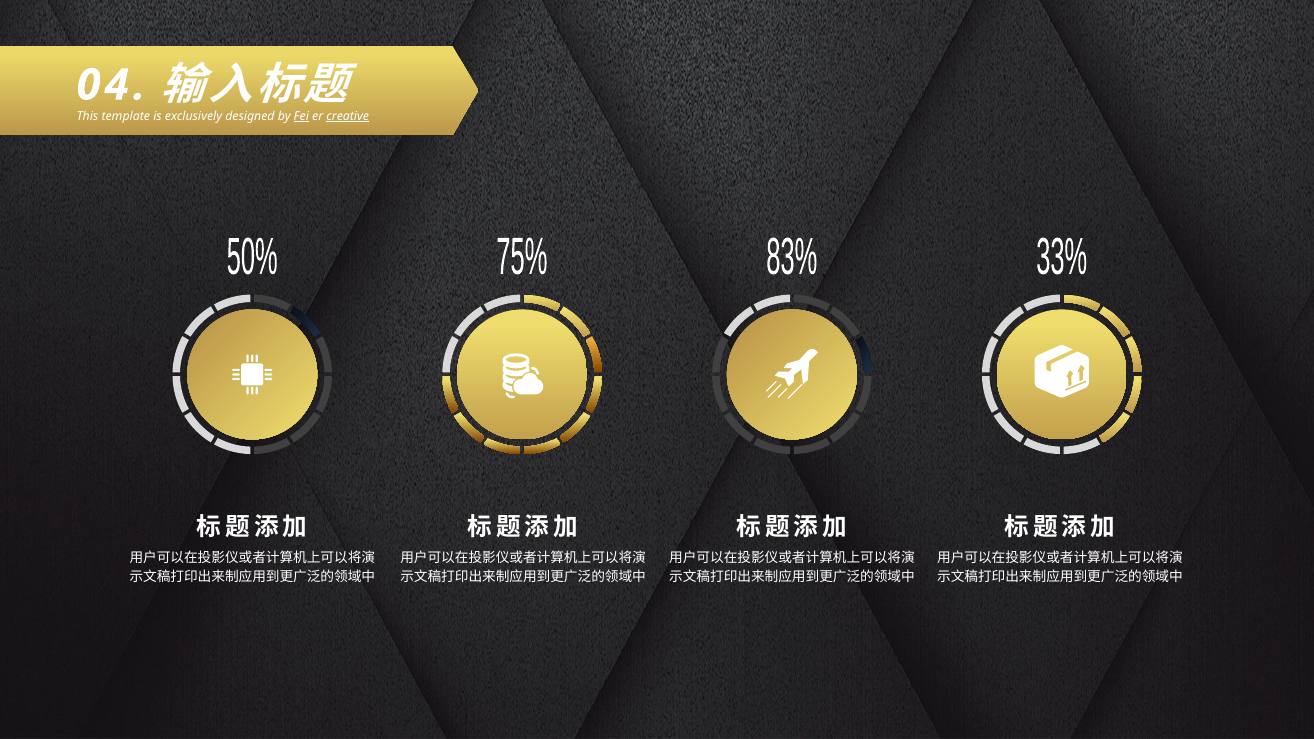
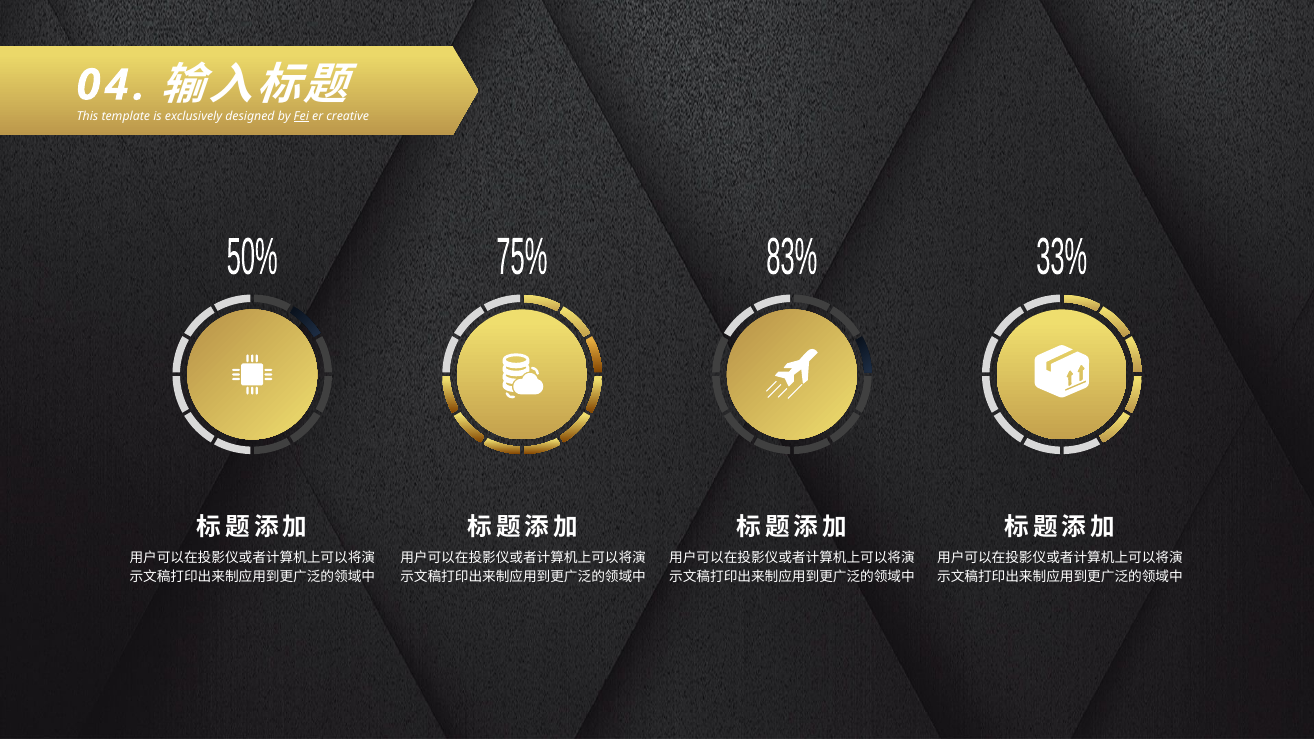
creative underline: present -> none
